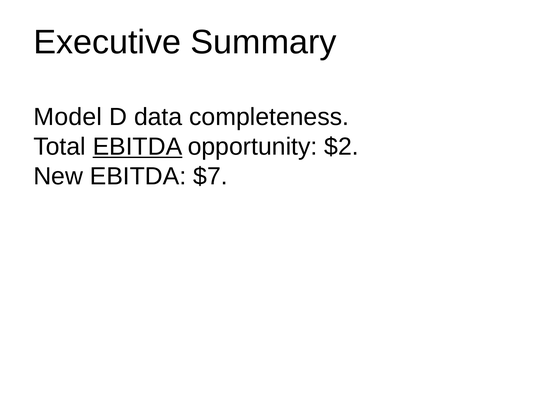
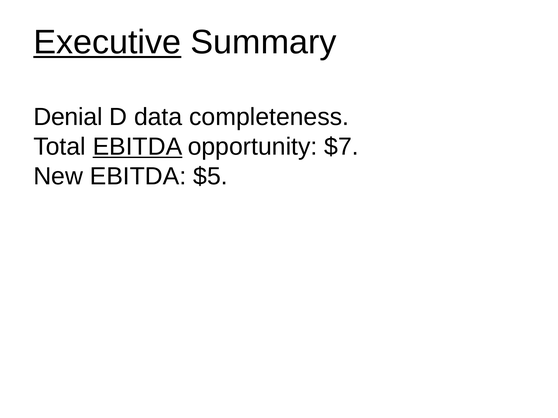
Executive underline: none -> present
Model: Model -> Denial
$2: $2 -> $7
$7: $7 -> $5
